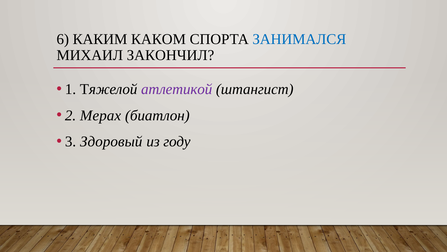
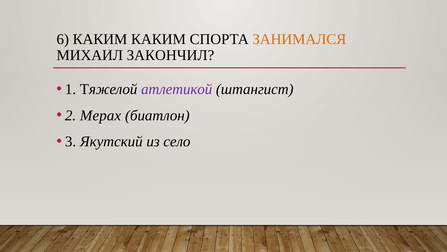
КАКИМ КАКОМ: КАКОМ -> КАКИМ
ЗАНИМАЛСЯ colour: blue -> orange
Здоровый: Здоровый -> Якутский
году: году -> село
